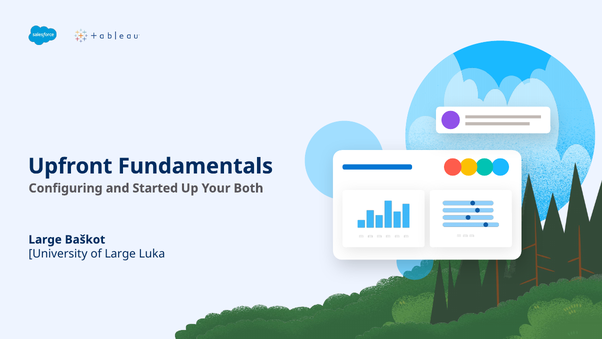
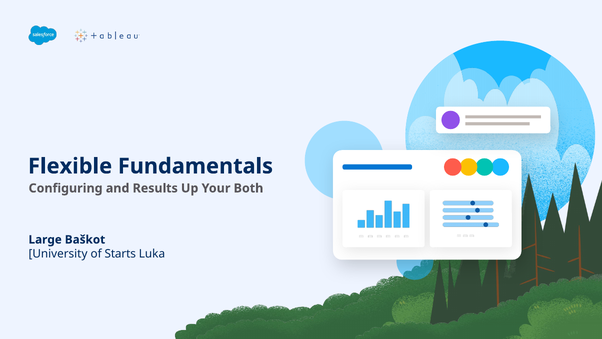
Upfront: Upfront -> Flexible
Started: Started -> Results
of Large: Large -> Starts
